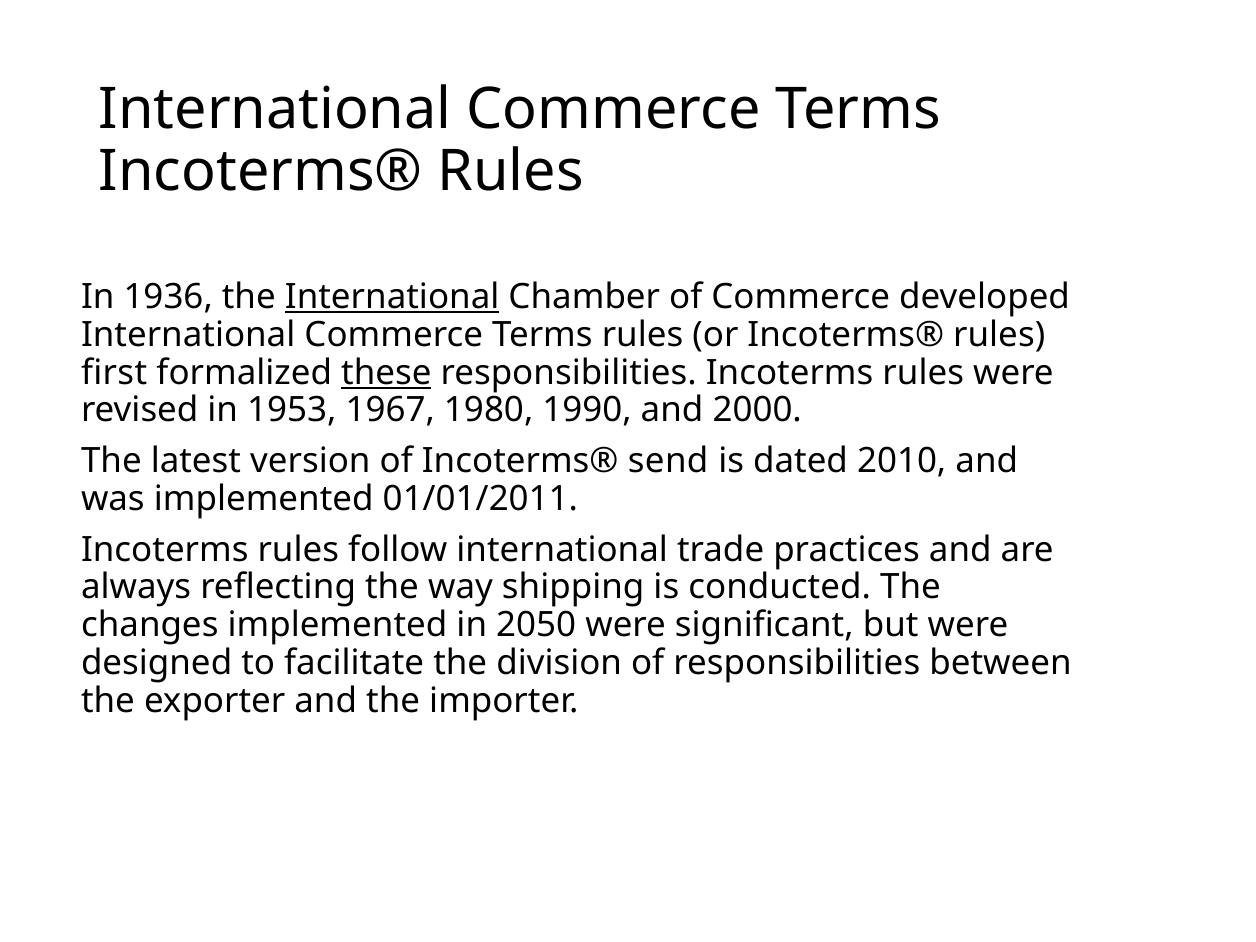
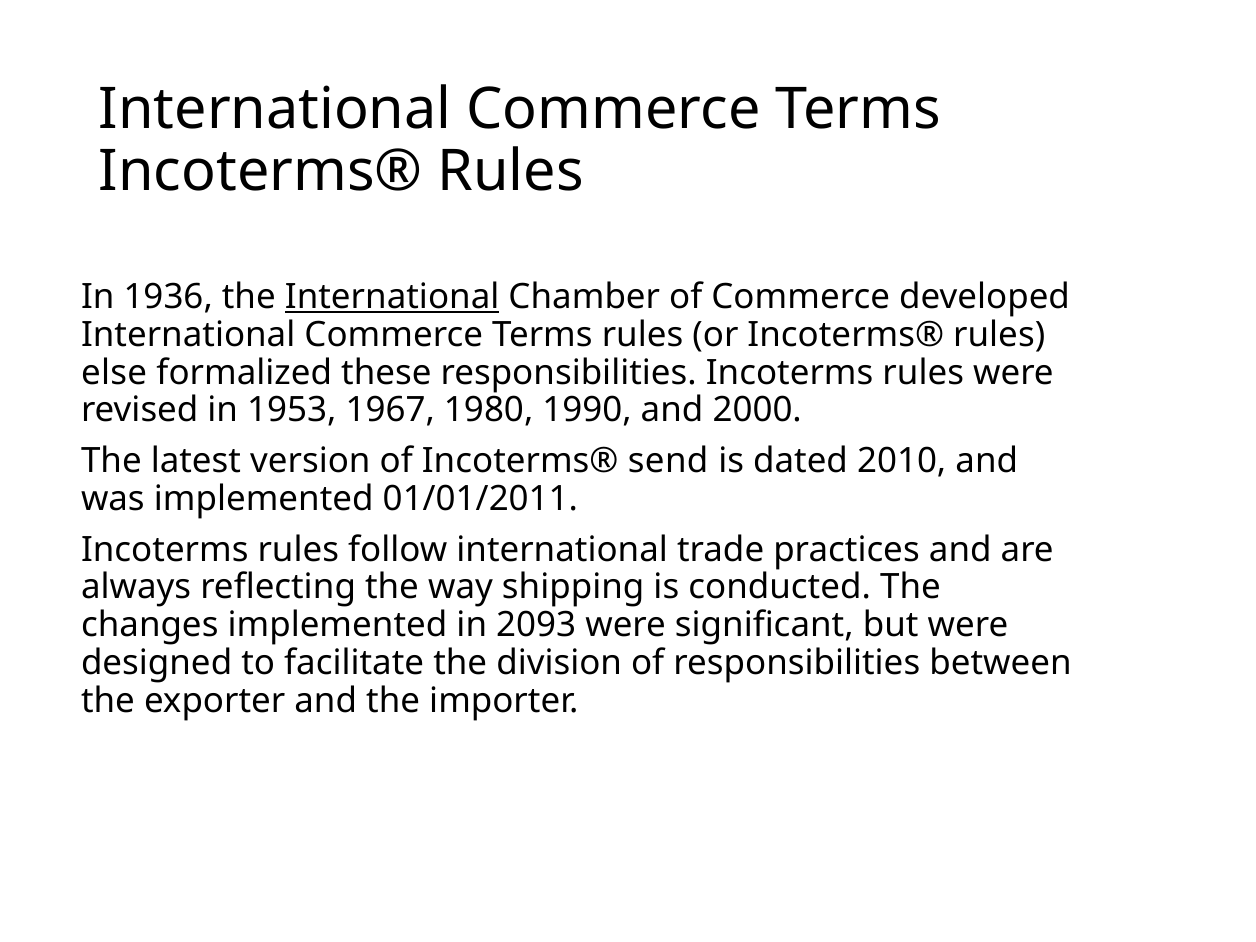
first: first -> else
these underline: present -> none
2050: 2050 -> 2093
